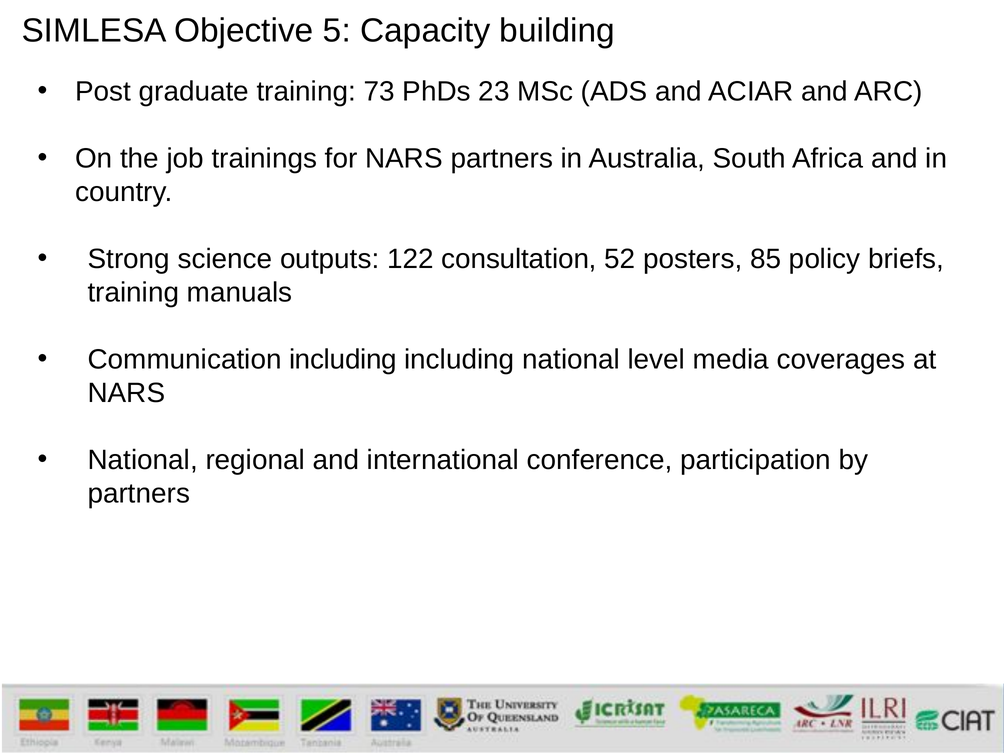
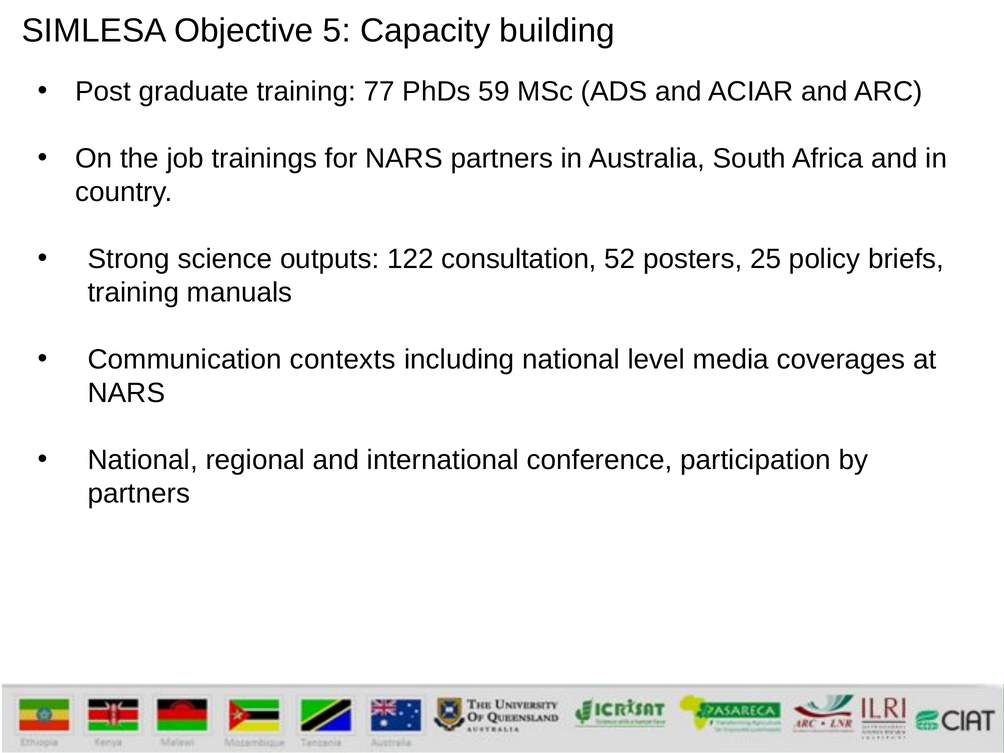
73: 73 -> 77
23: 23 -> 59
85: 85 -> 25
Communication including: including -> contexts
